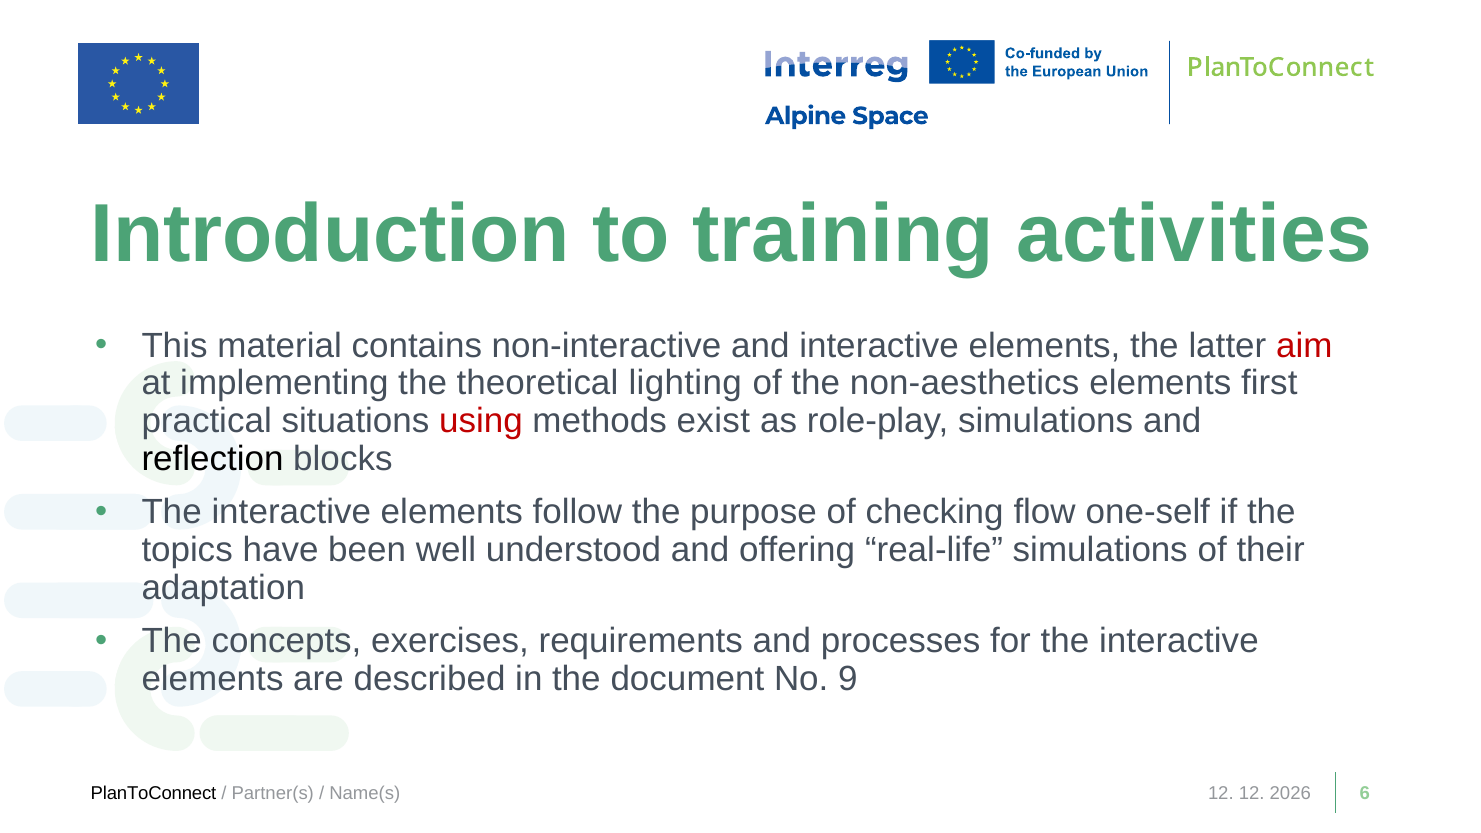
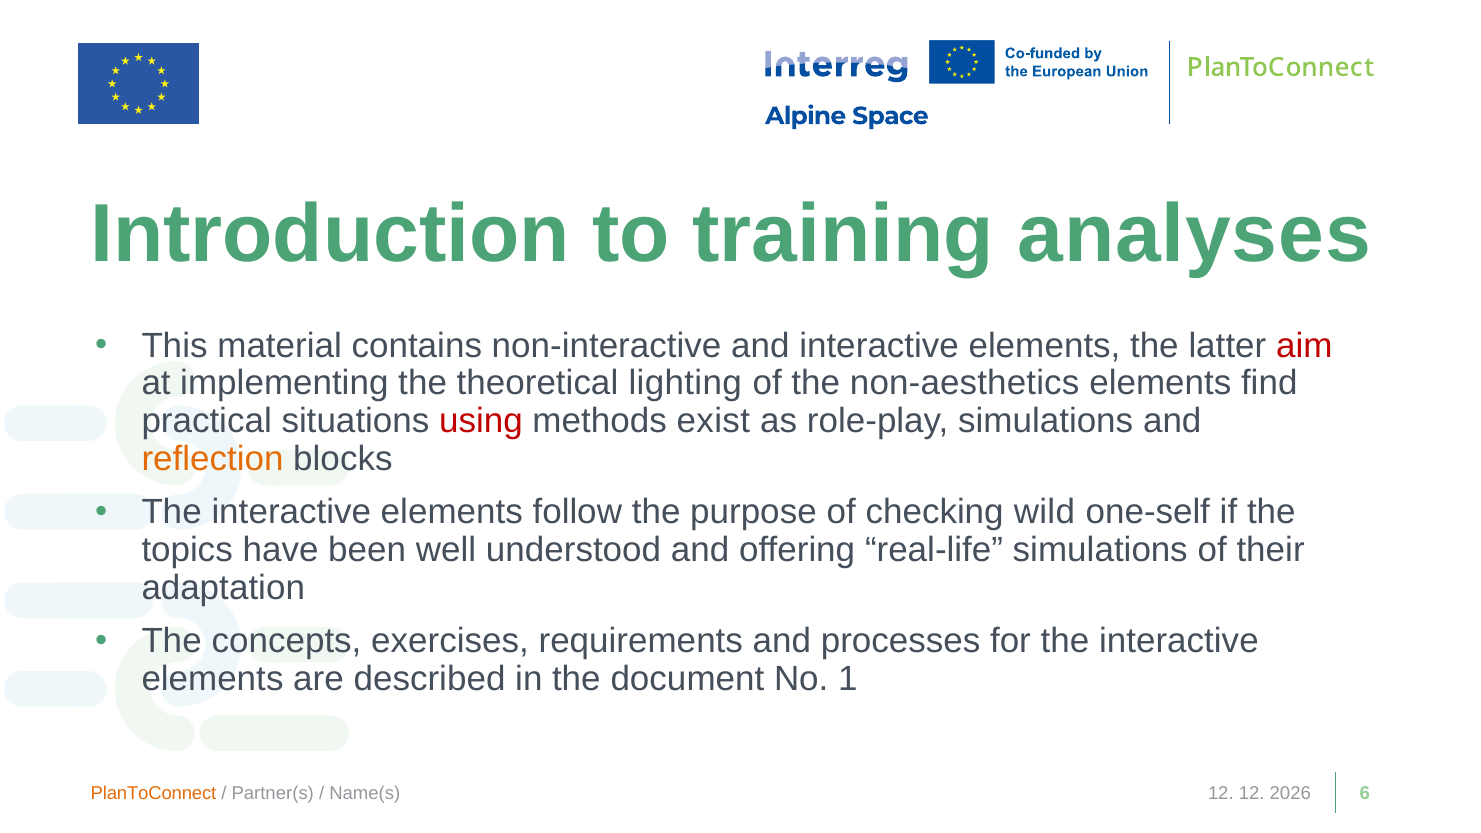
activities: activities -> analyses
first: first -> find
reflection colour: black -> orange
flow: flow -> wild
9: 9 -> 1
PlanToConnect at (153, 794) colour: black -> orange
